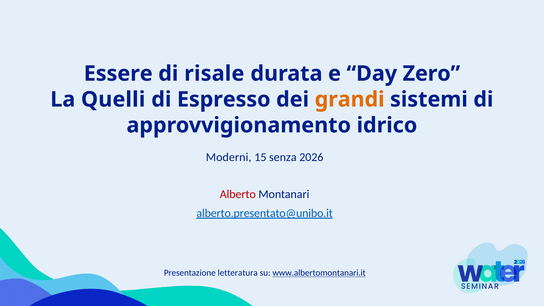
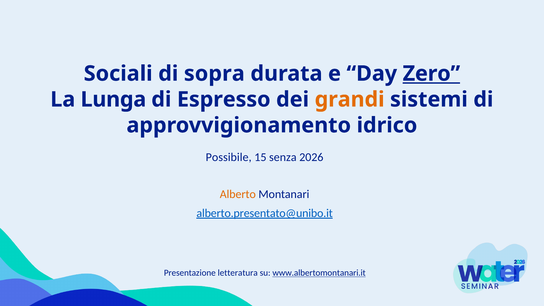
Essere: Essere -> Sociali
risale: risale -> sopra
Zero underline: none -> present
Quelli: Quelli -> Lunga
Moderni: Moderni -> Possibile
Alberto colour: red -> orange
